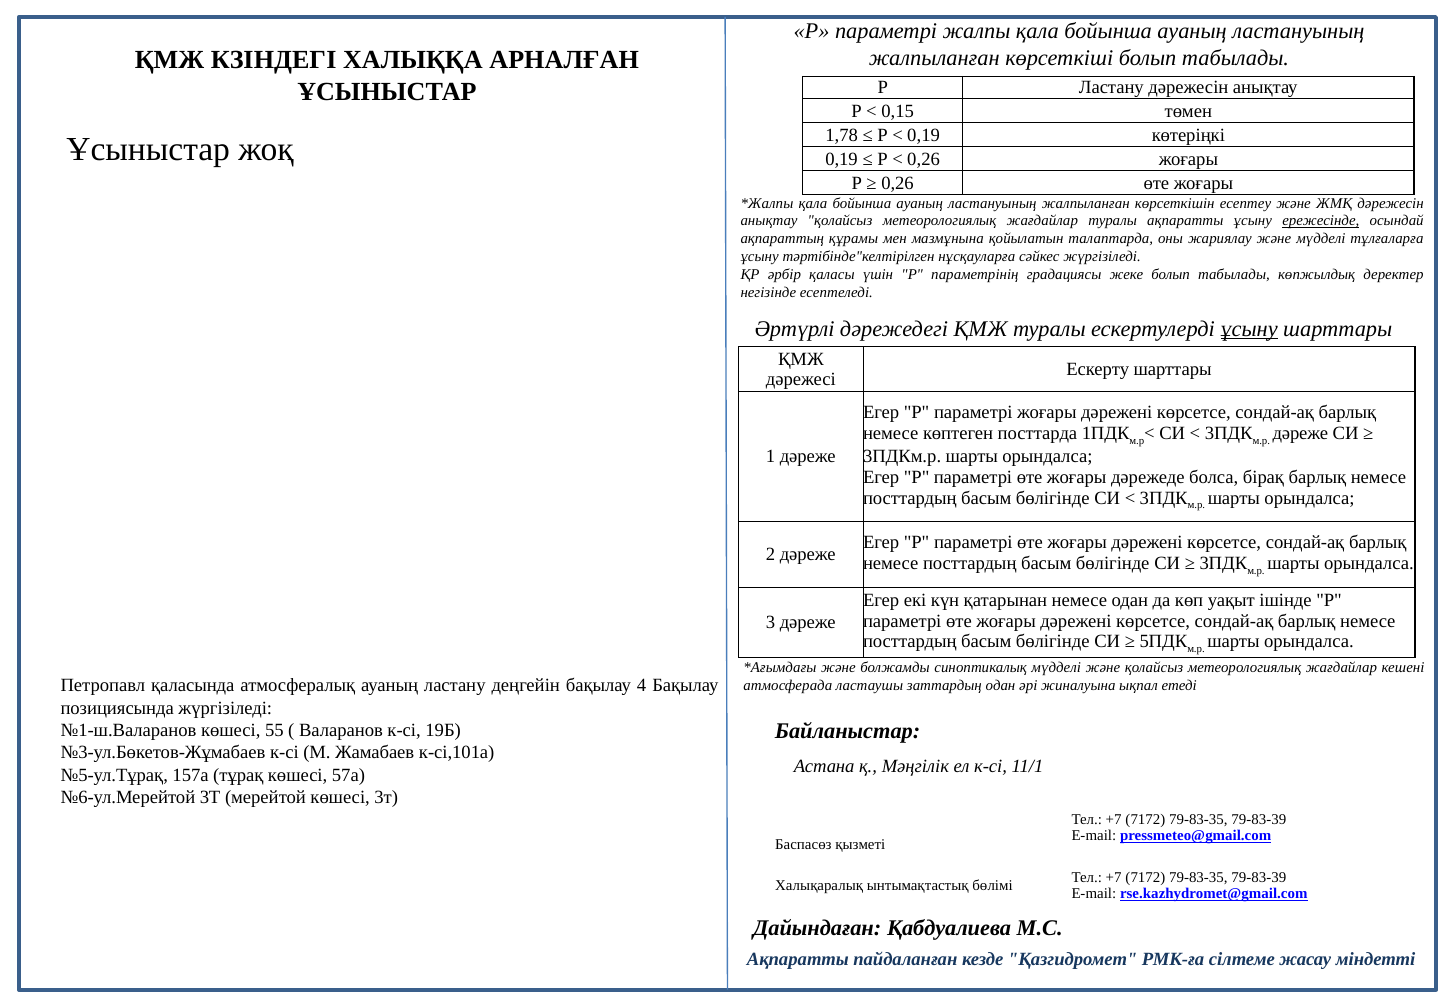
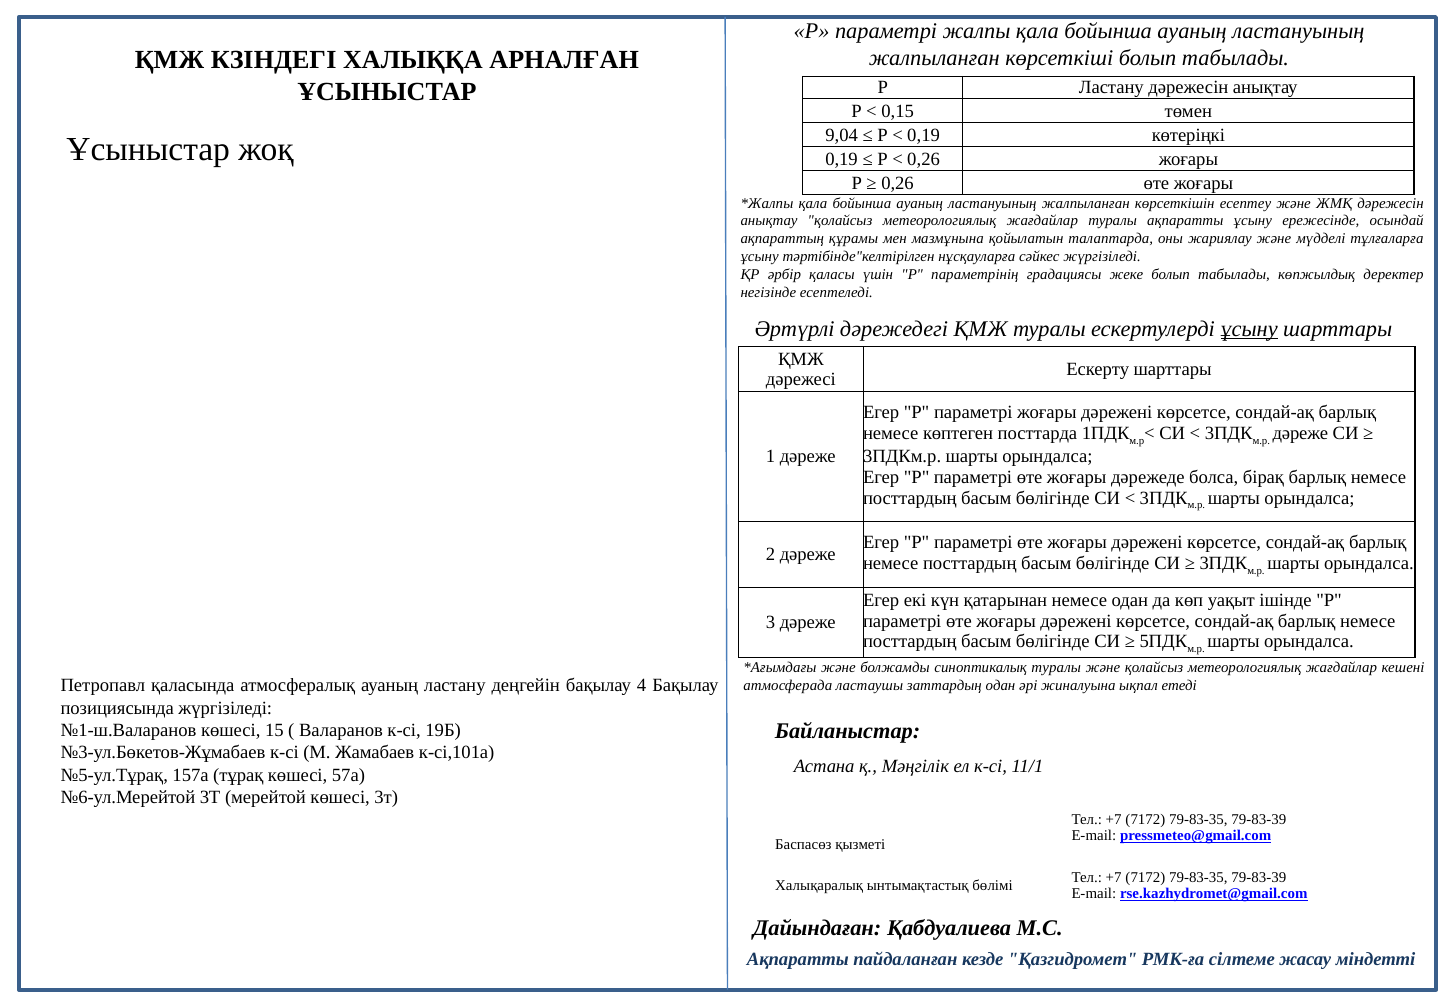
1,78: 1,78 -> 9,04
ережесінде underline: present -> none
синоптикалық мүдделі: мүдделі -> туралы
55: 55 -> 15
